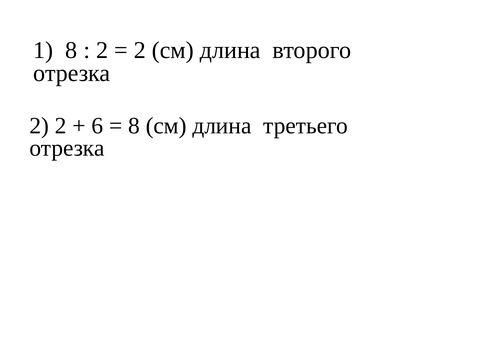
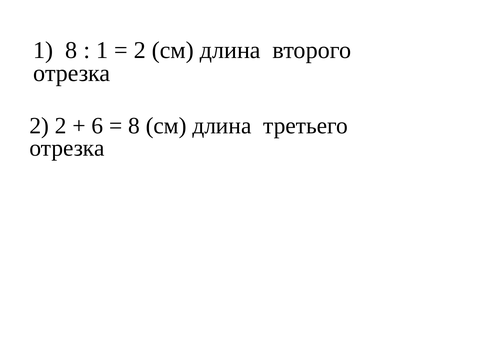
2 at (102, 50): 2 -> 1
